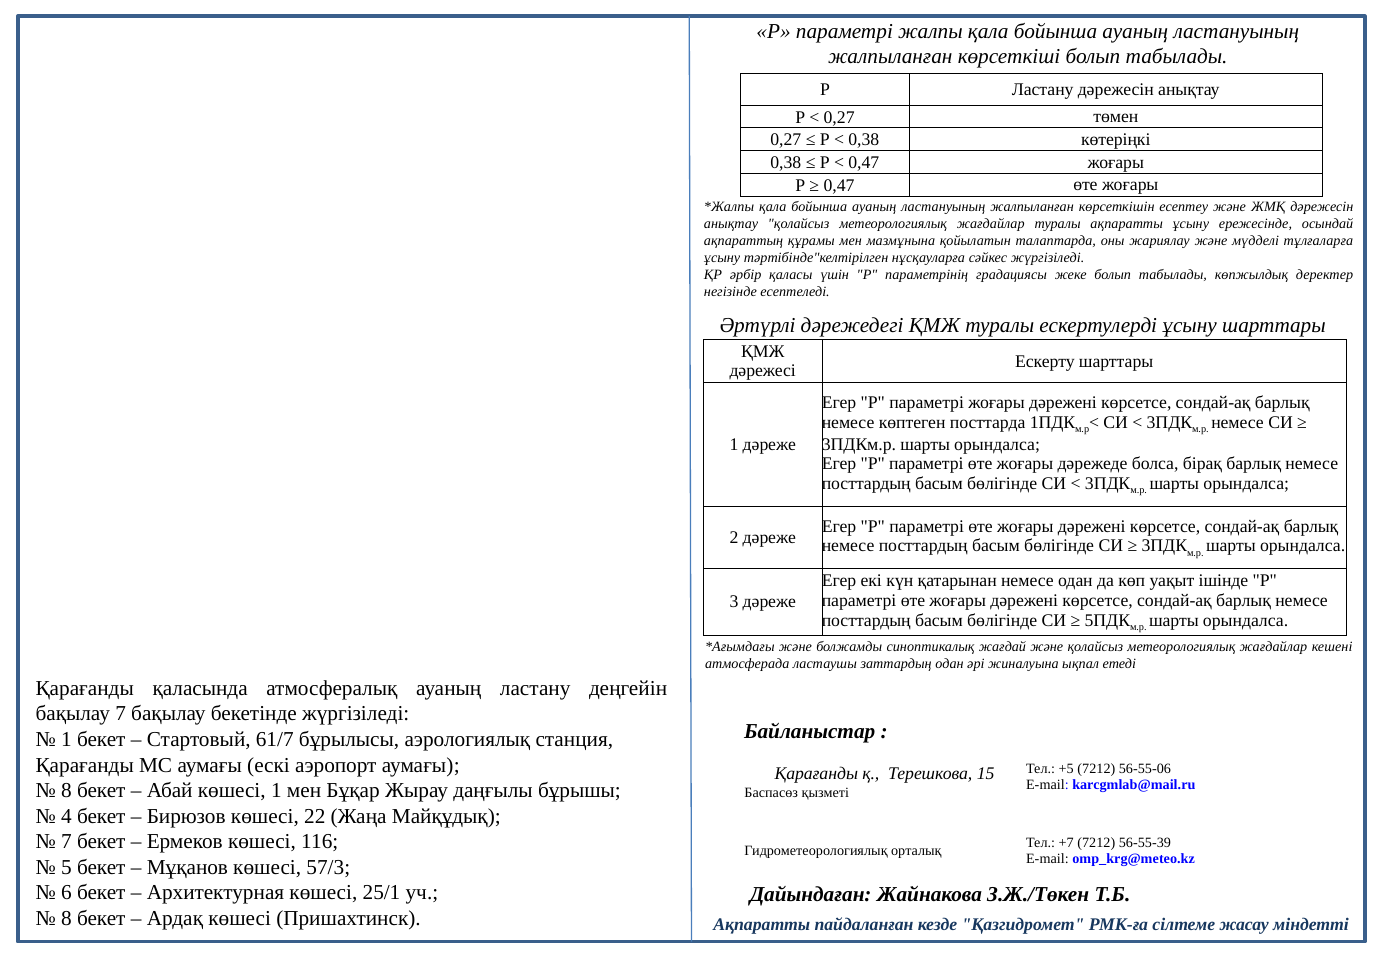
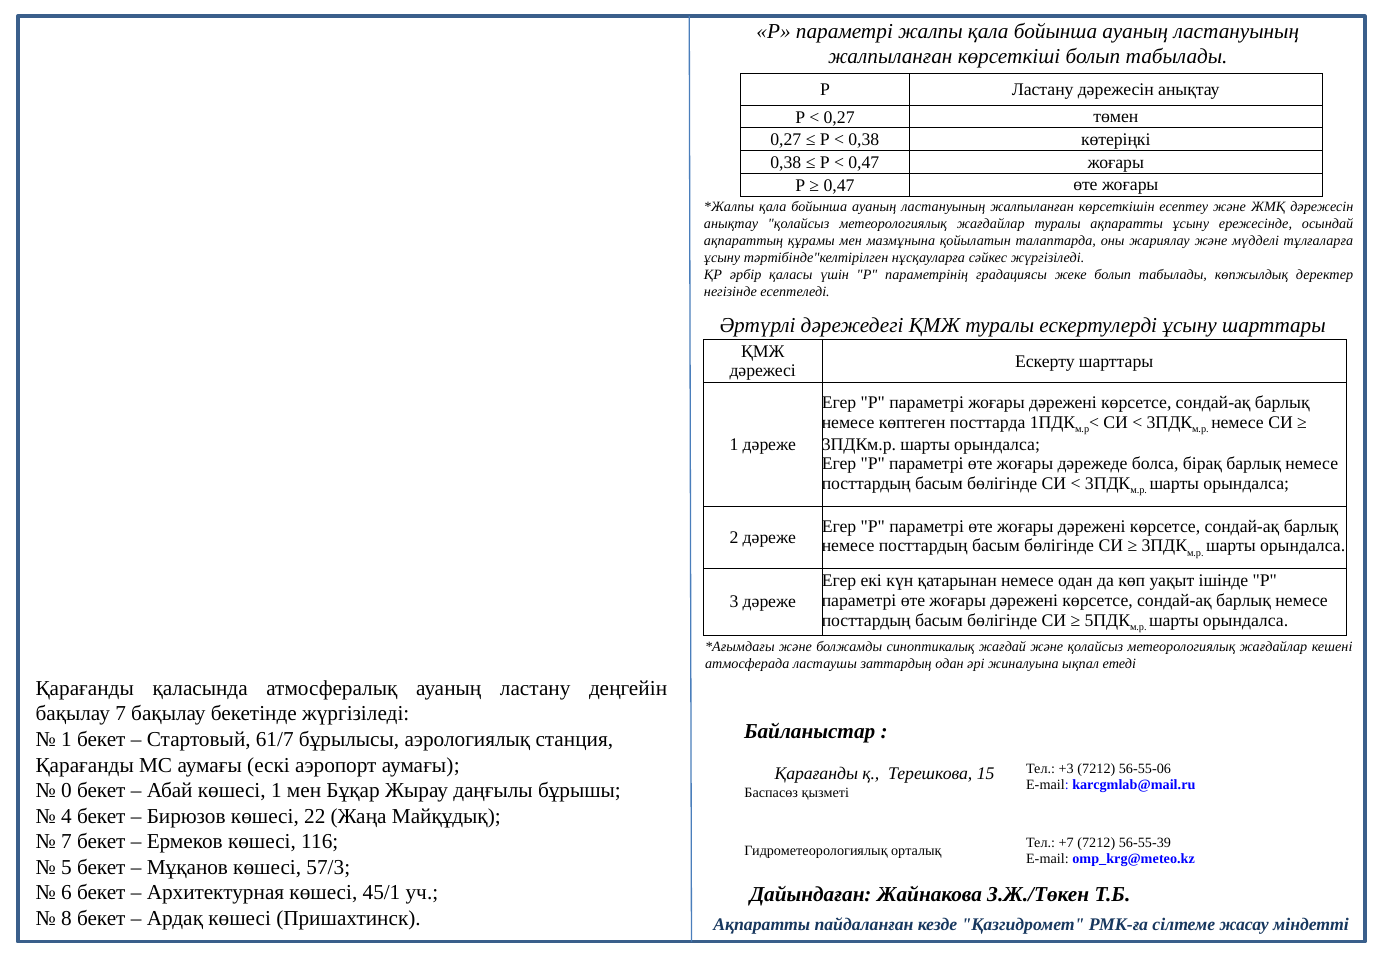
+5: +5 -> +3
8 at (66, 790): 8 -> 0
25/1: 25/1 -> 45/1
